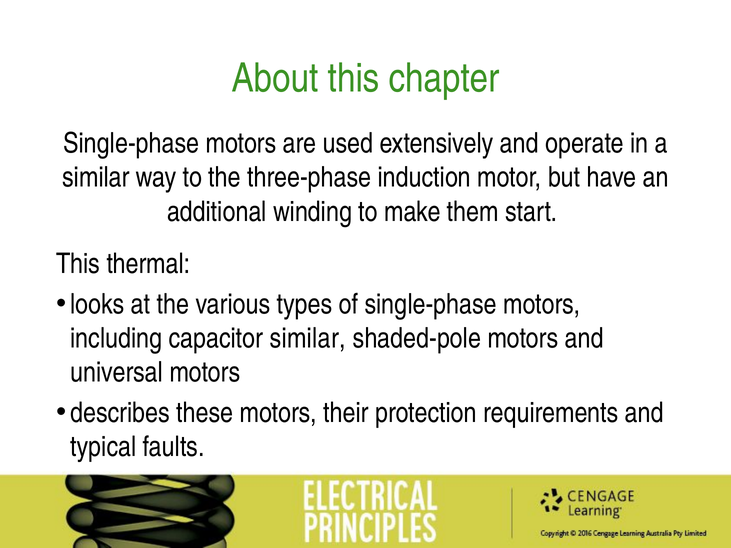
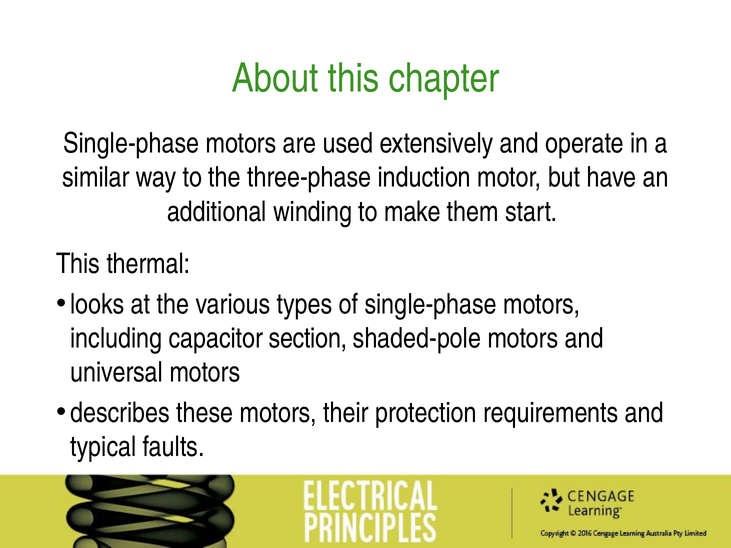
capacitor similar: similar -> section
